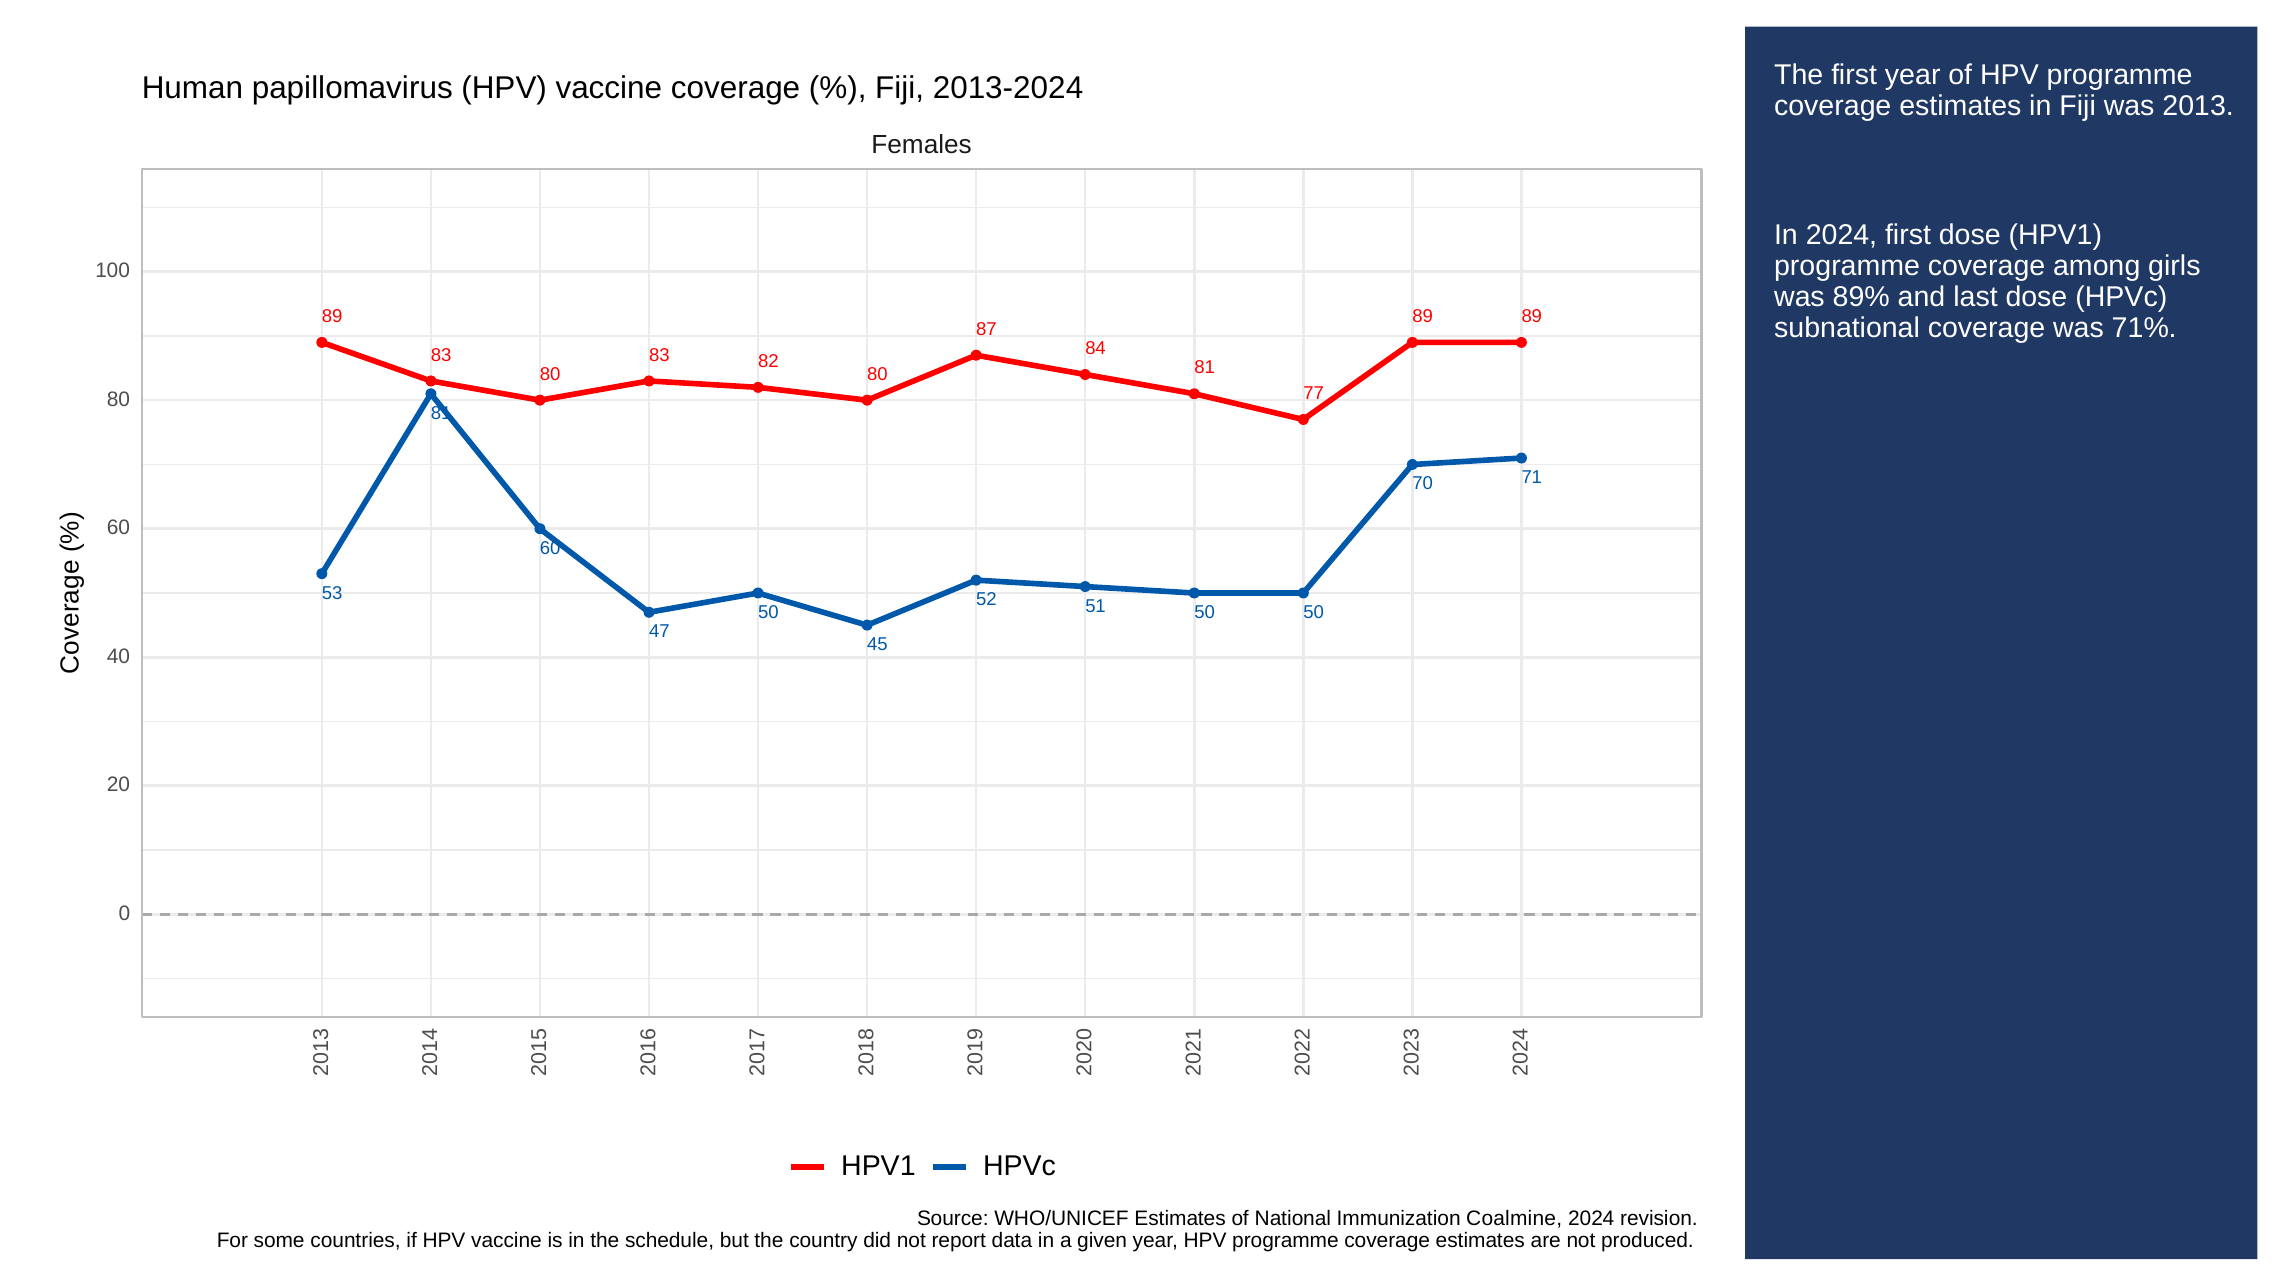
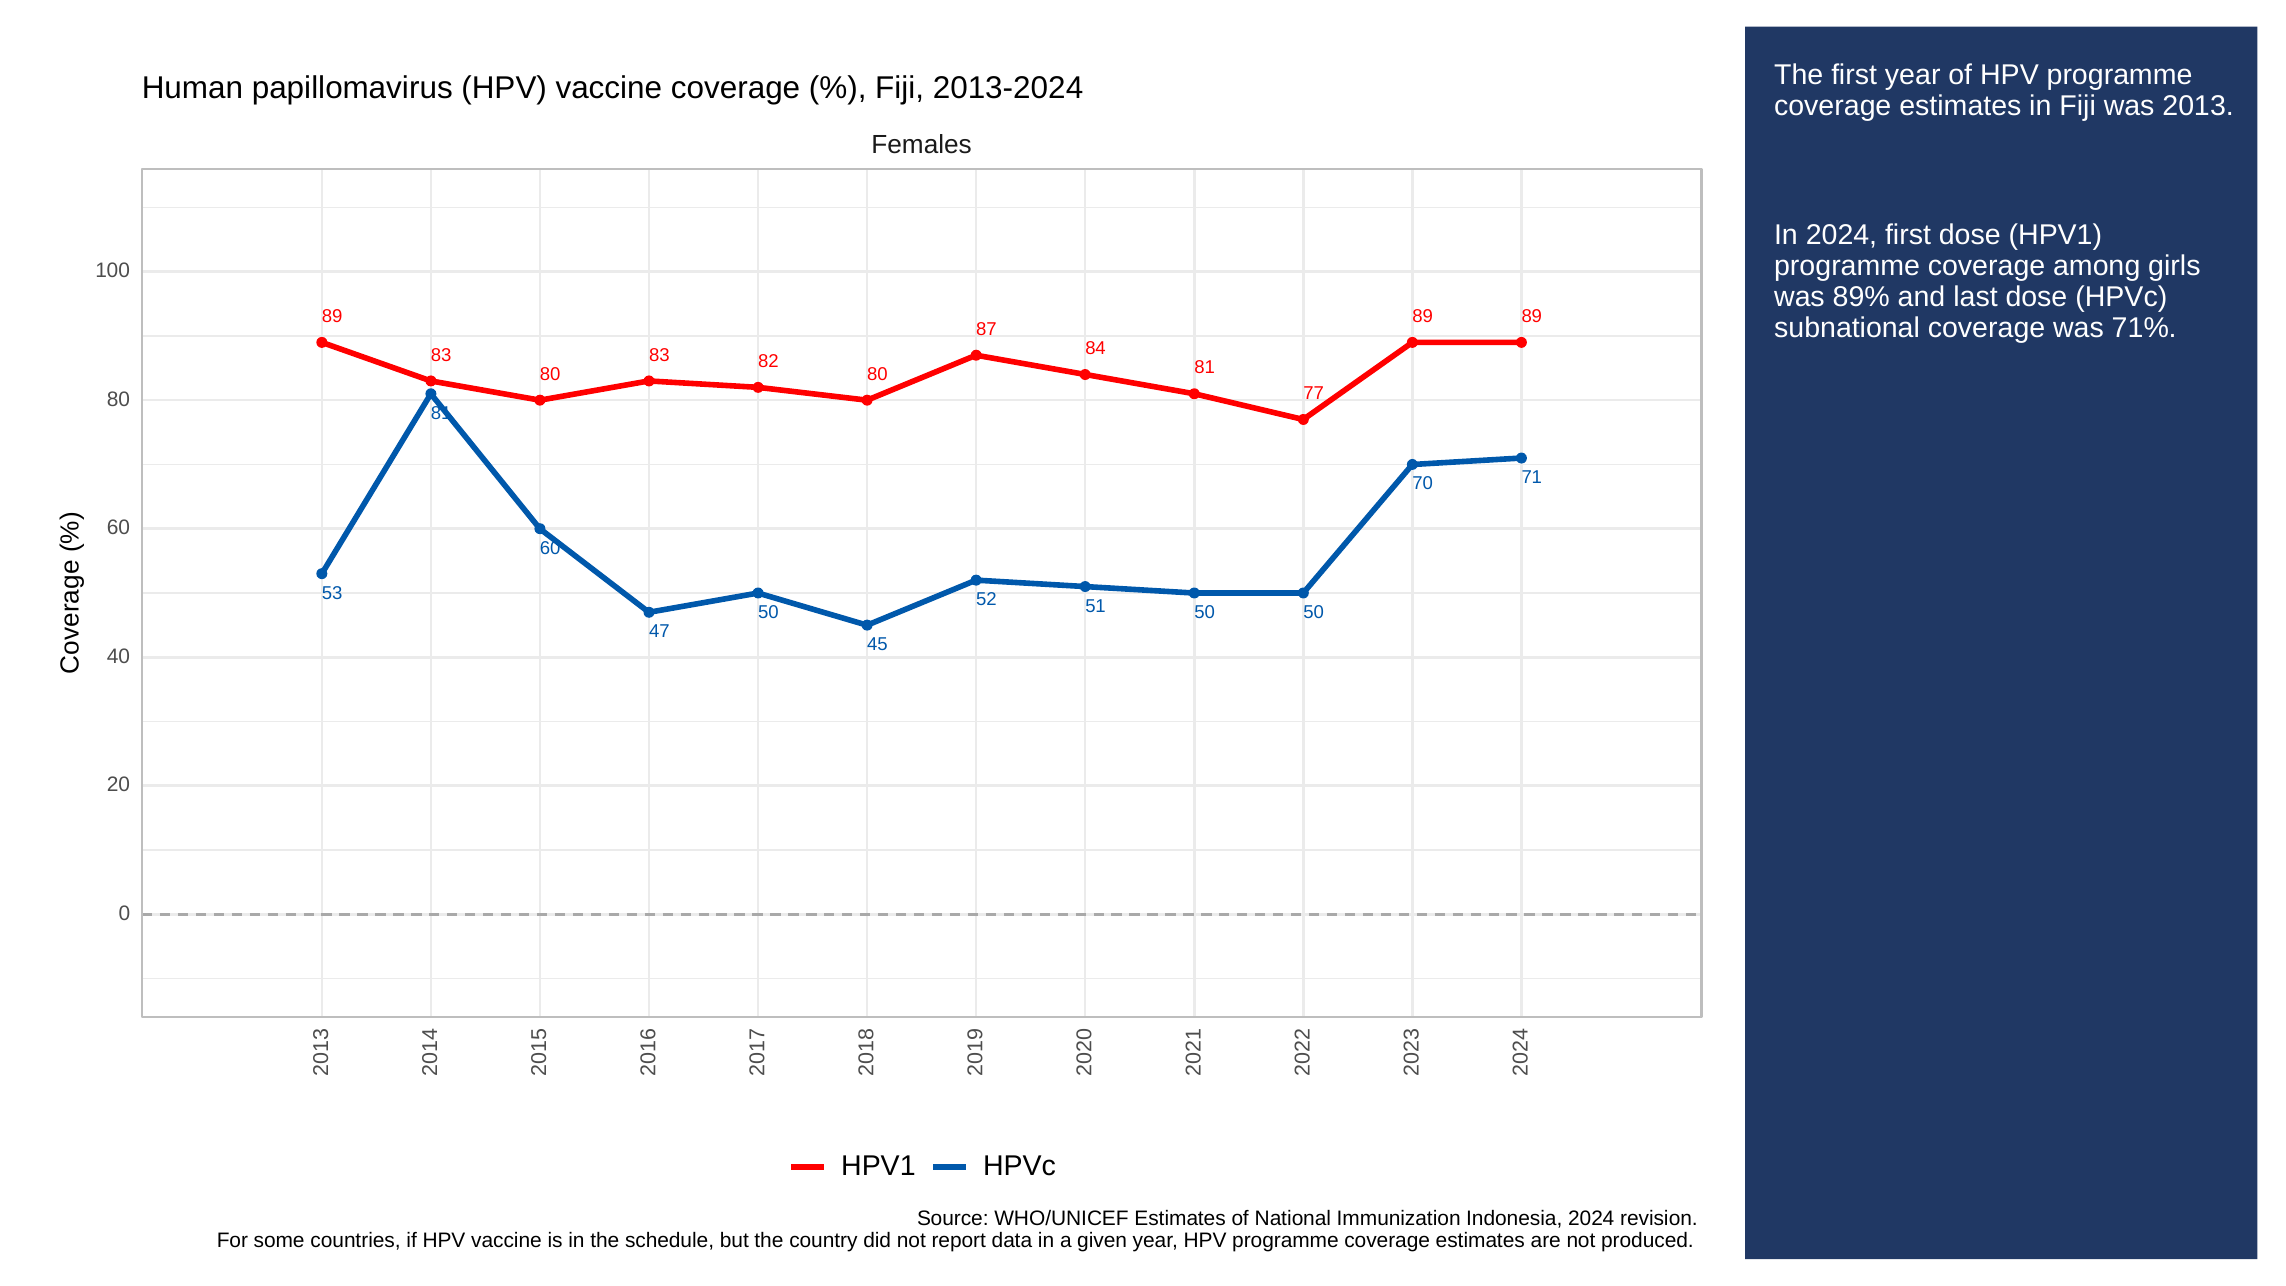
Coalmine: Coalmine -> Indonesia
